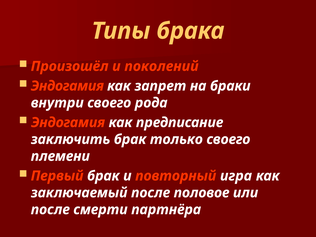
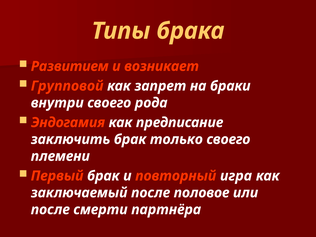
Произошёл: Произошёл -> Развитием
поколений: поколений -> возникает
Эндогамия at (67, 86): Эндогамия -> Групповой
